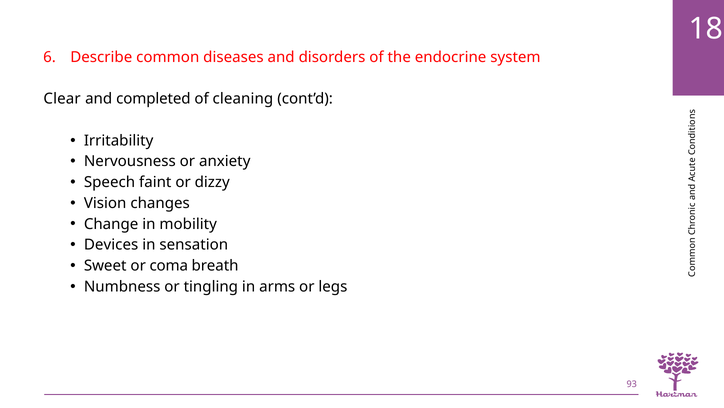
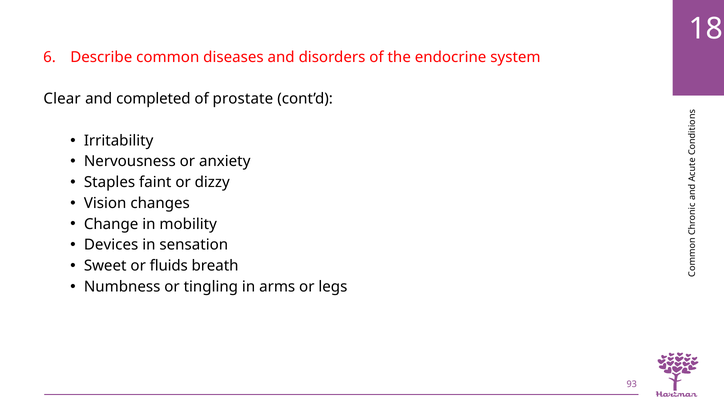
cleaning: cleaning -> prostate
Speech: Speech -> Staples
coma: coma -> fluids
